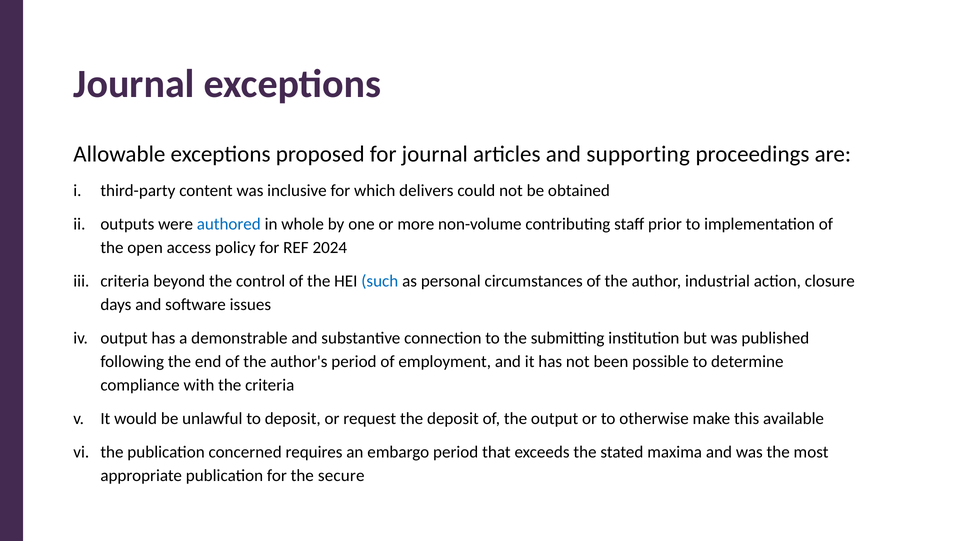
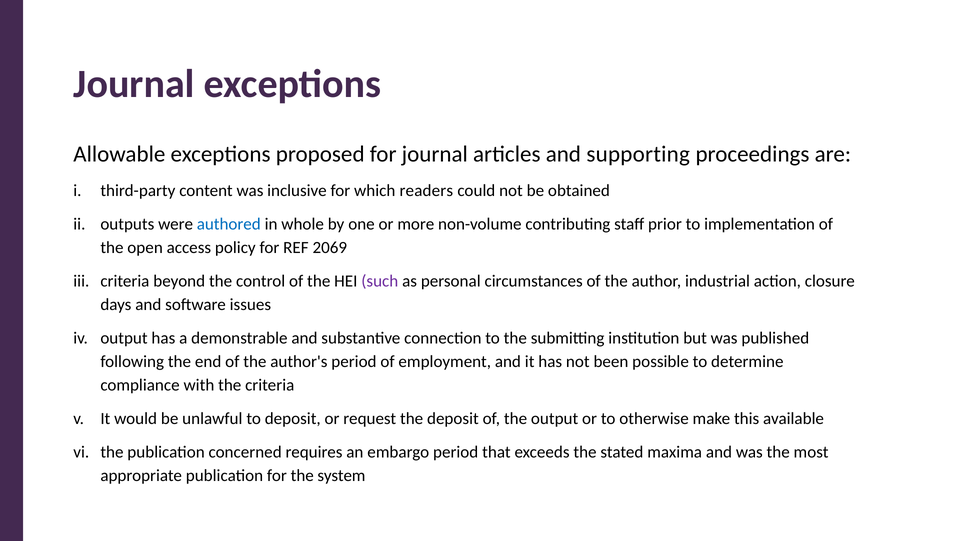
delivers: delivers -> readers
2024: 2024 -> 2069
such colour: blue -> purple
secure: secure -> system
